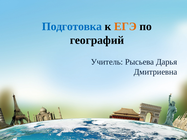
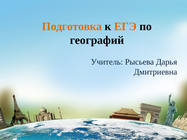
Подготовка colour: blue -> orange
